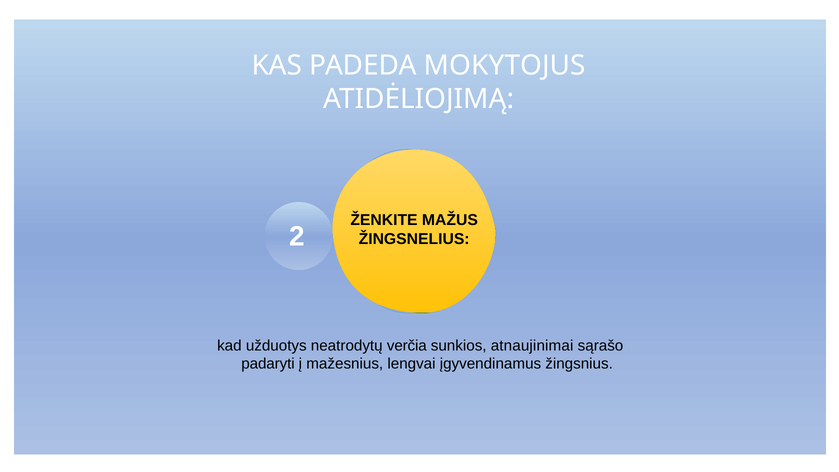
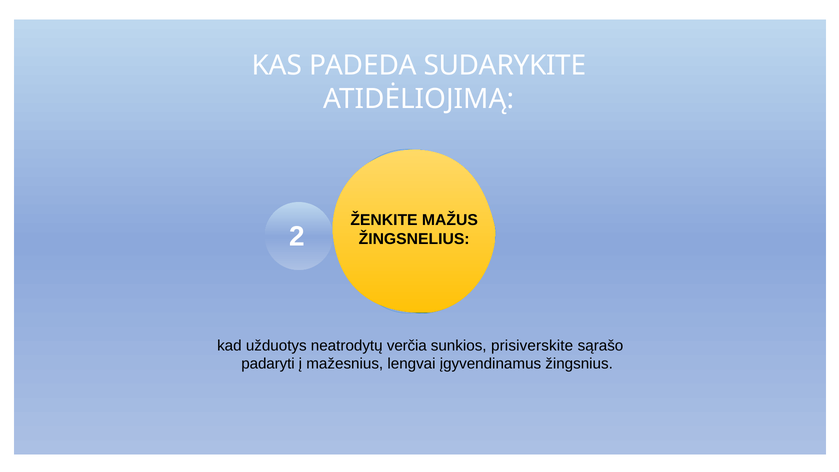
MOKYTOJUS: MOKYTOJUS -> SUDARYKITE
atnaujinimai: atnaujinimai -> prisiverskite
